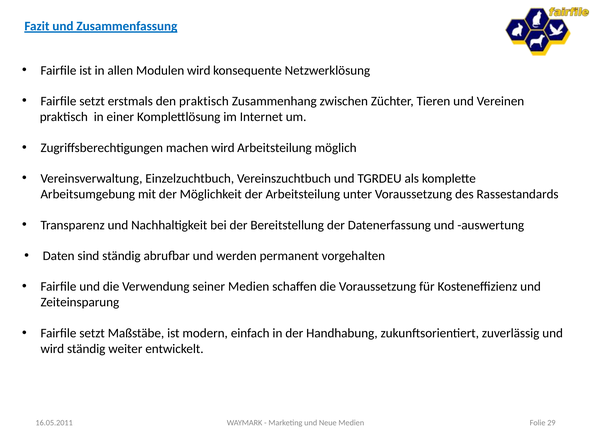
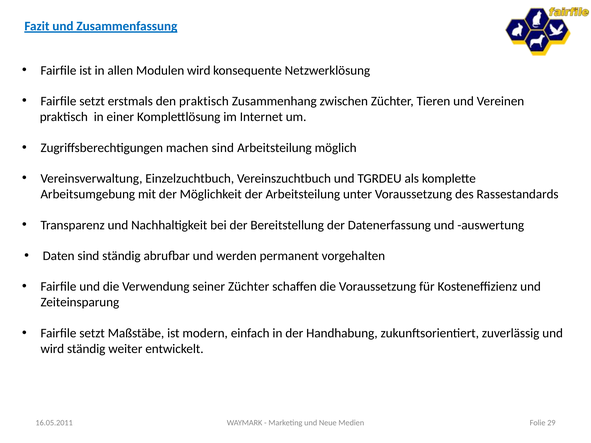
machen wird: wird -> sind
seiner Medien: Medien -> Züchter
